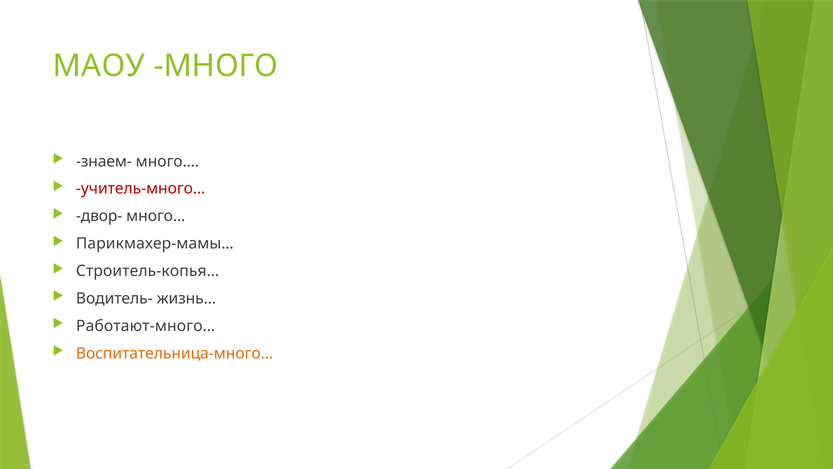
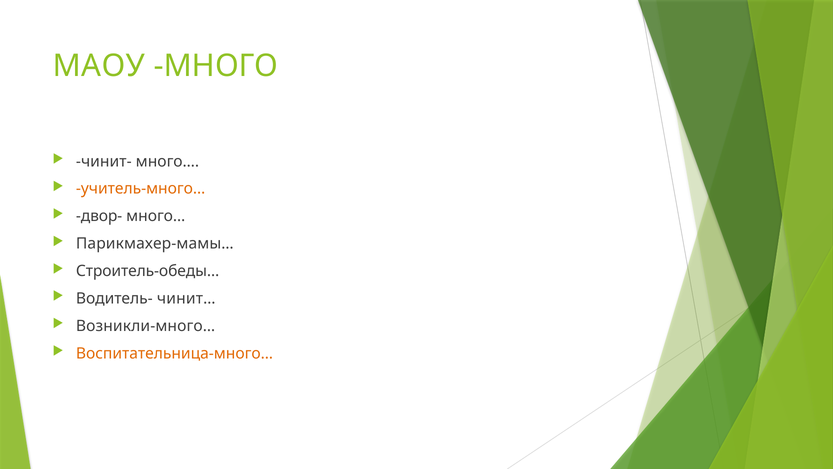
знаем-: знаем- -> чинит-
учитель-много… colour: red -> orange
Строитель-копья…: Строитель-копья… -> Строитель-обеды…
жизнь…: жизнь… -> чинит…
Работают-много…: Работают-много… -> Возникли-много…
